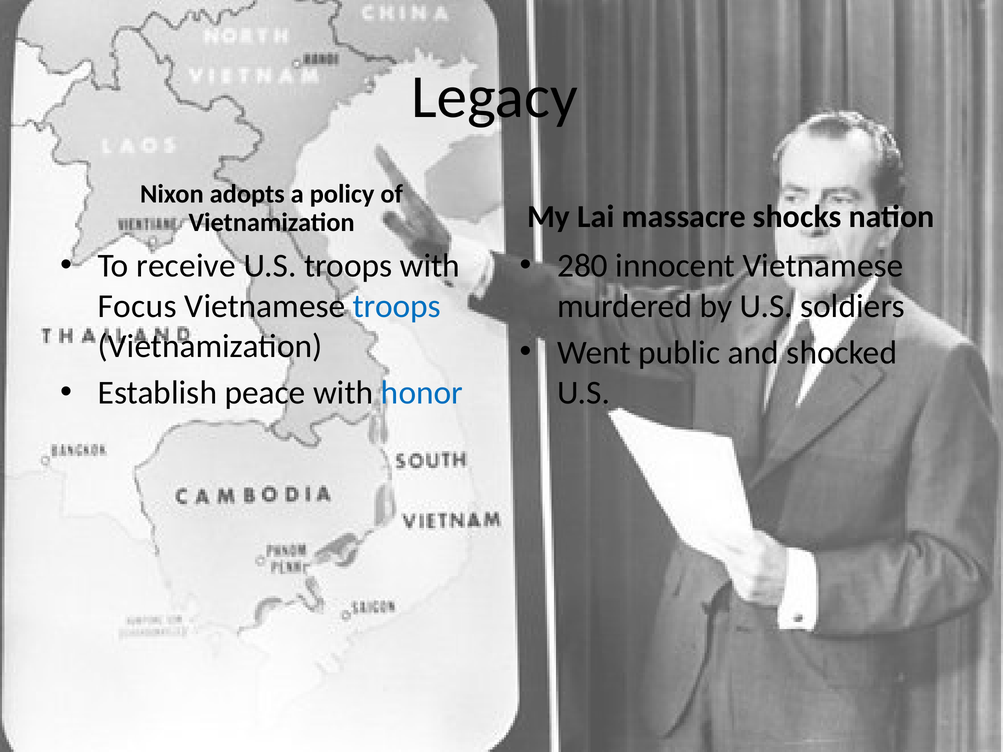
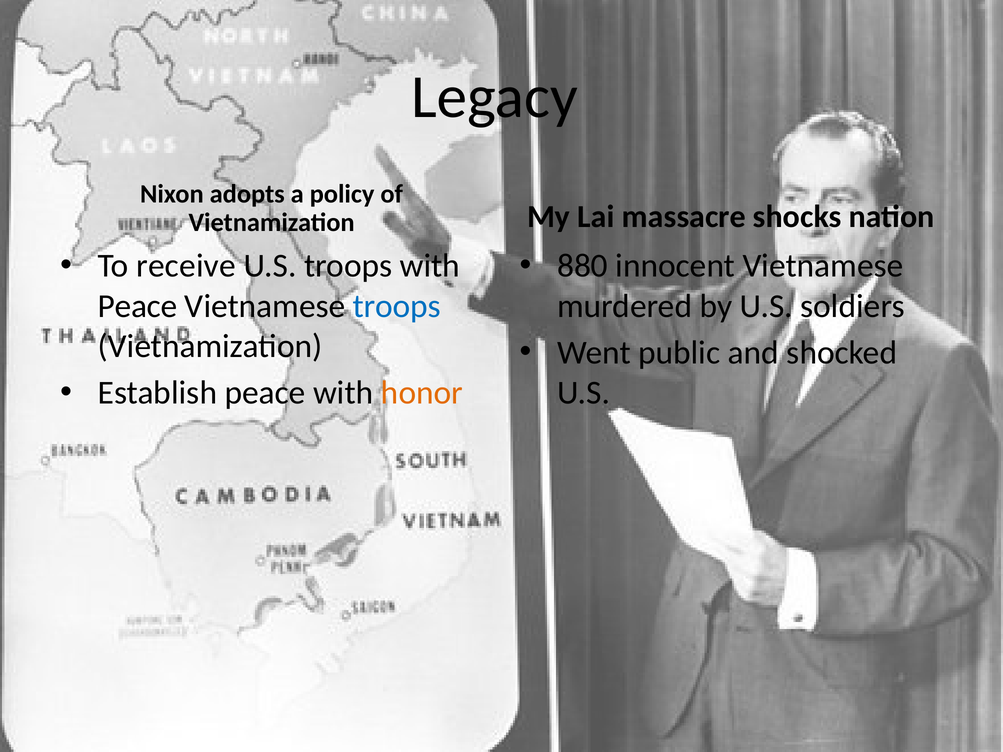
280: 280 -> 880
Focus at (137, 306): Focus -> Peace
honor colour: blue -> orange
